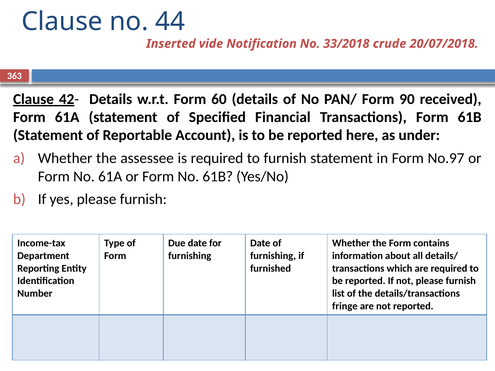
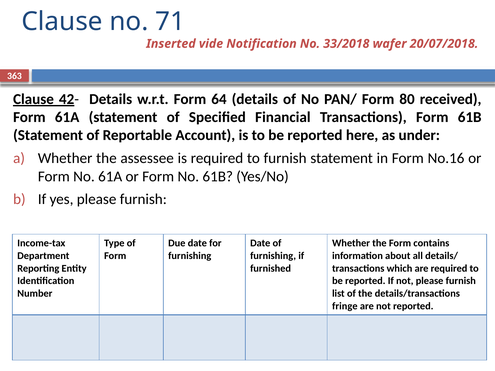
44: 44 -> 71
crude: crude -> wafer
60: 60 -> 64
90: 90 -> 80
No.97: No.97 -> No.16
